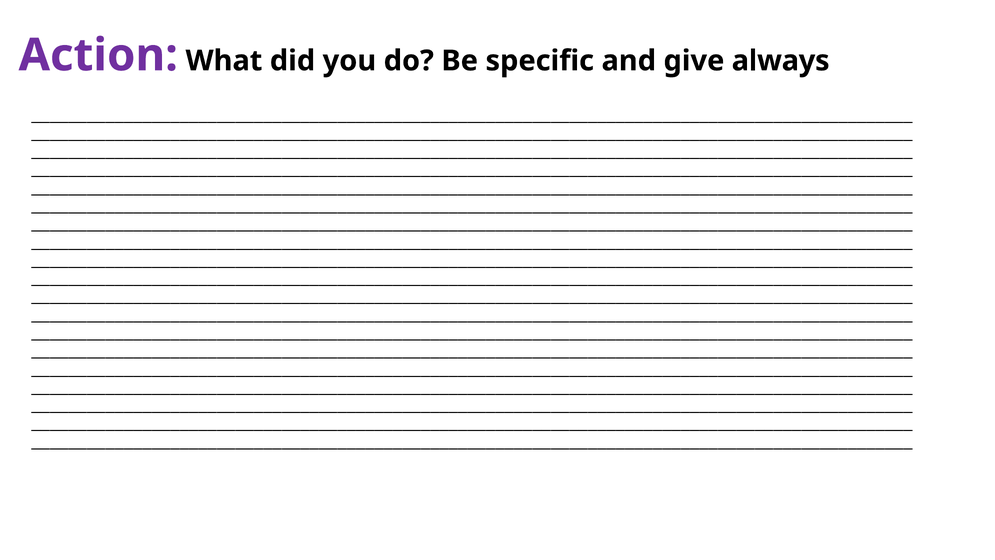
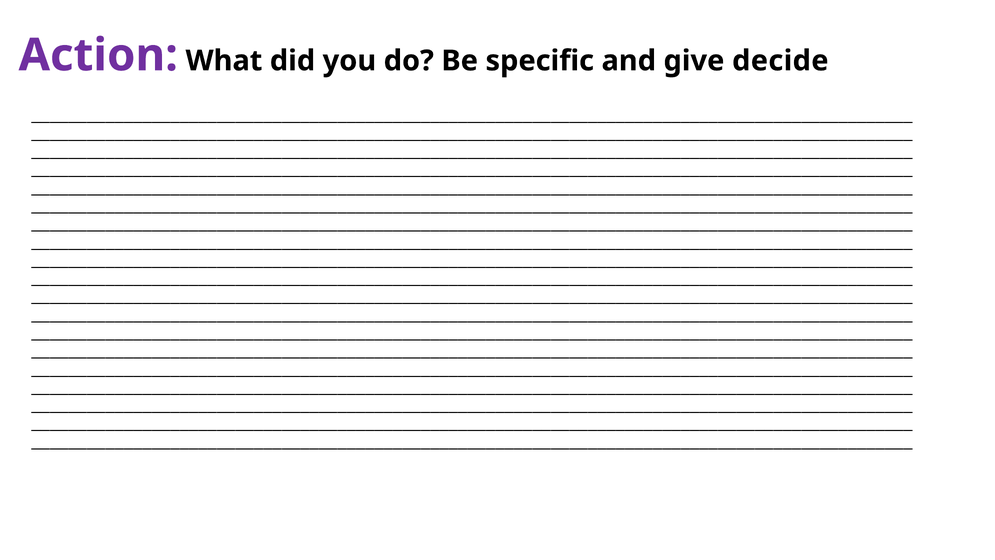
always: always -> decide
